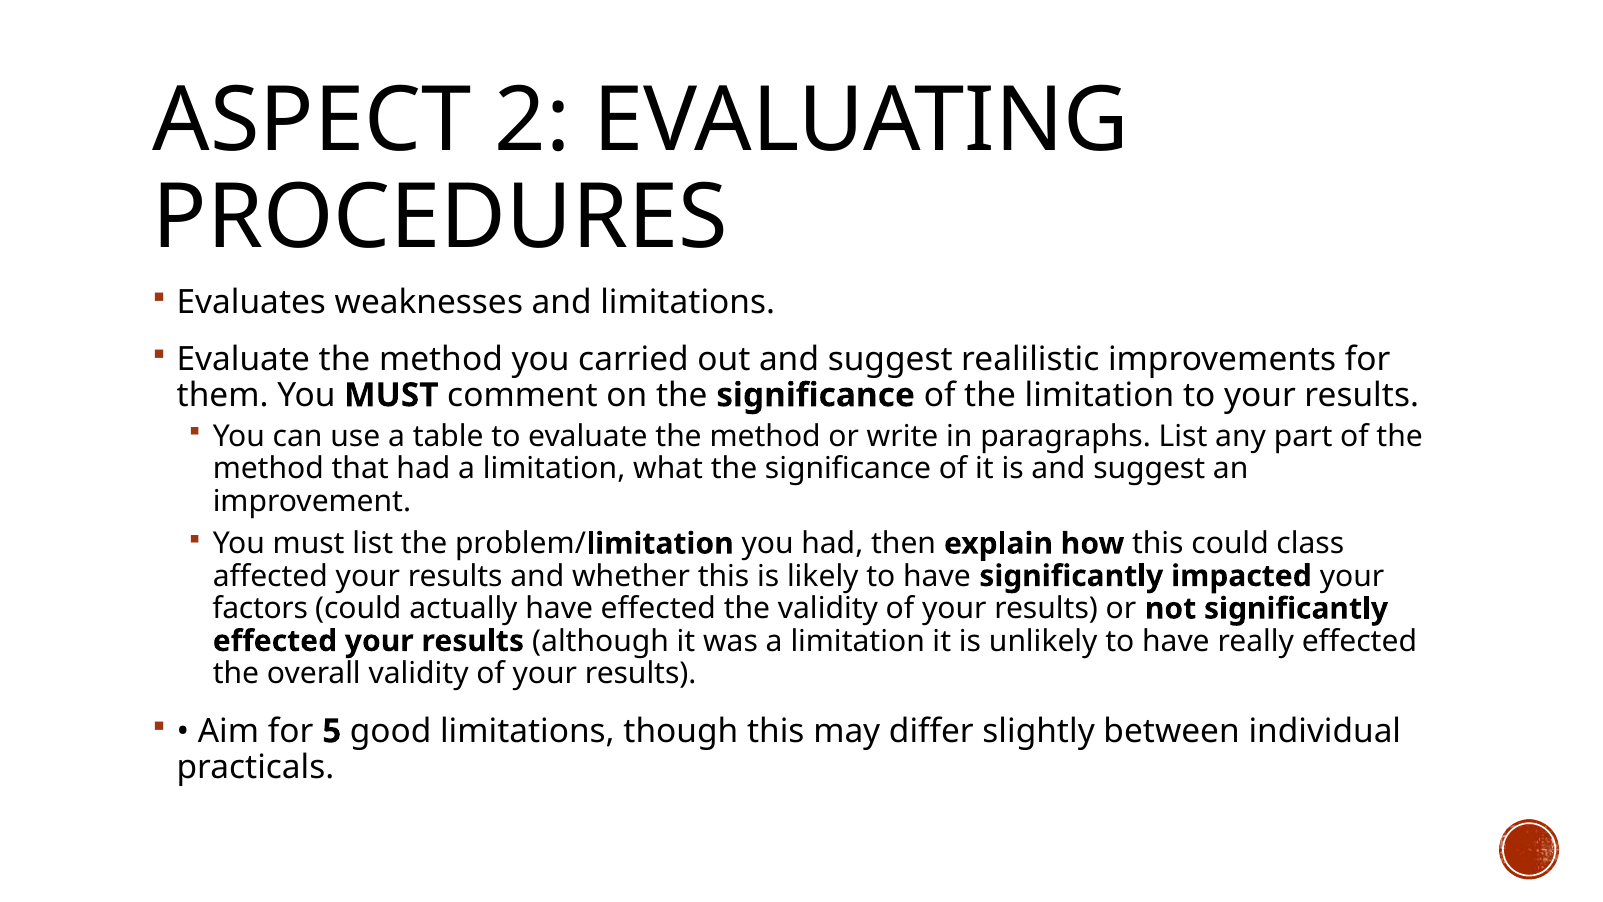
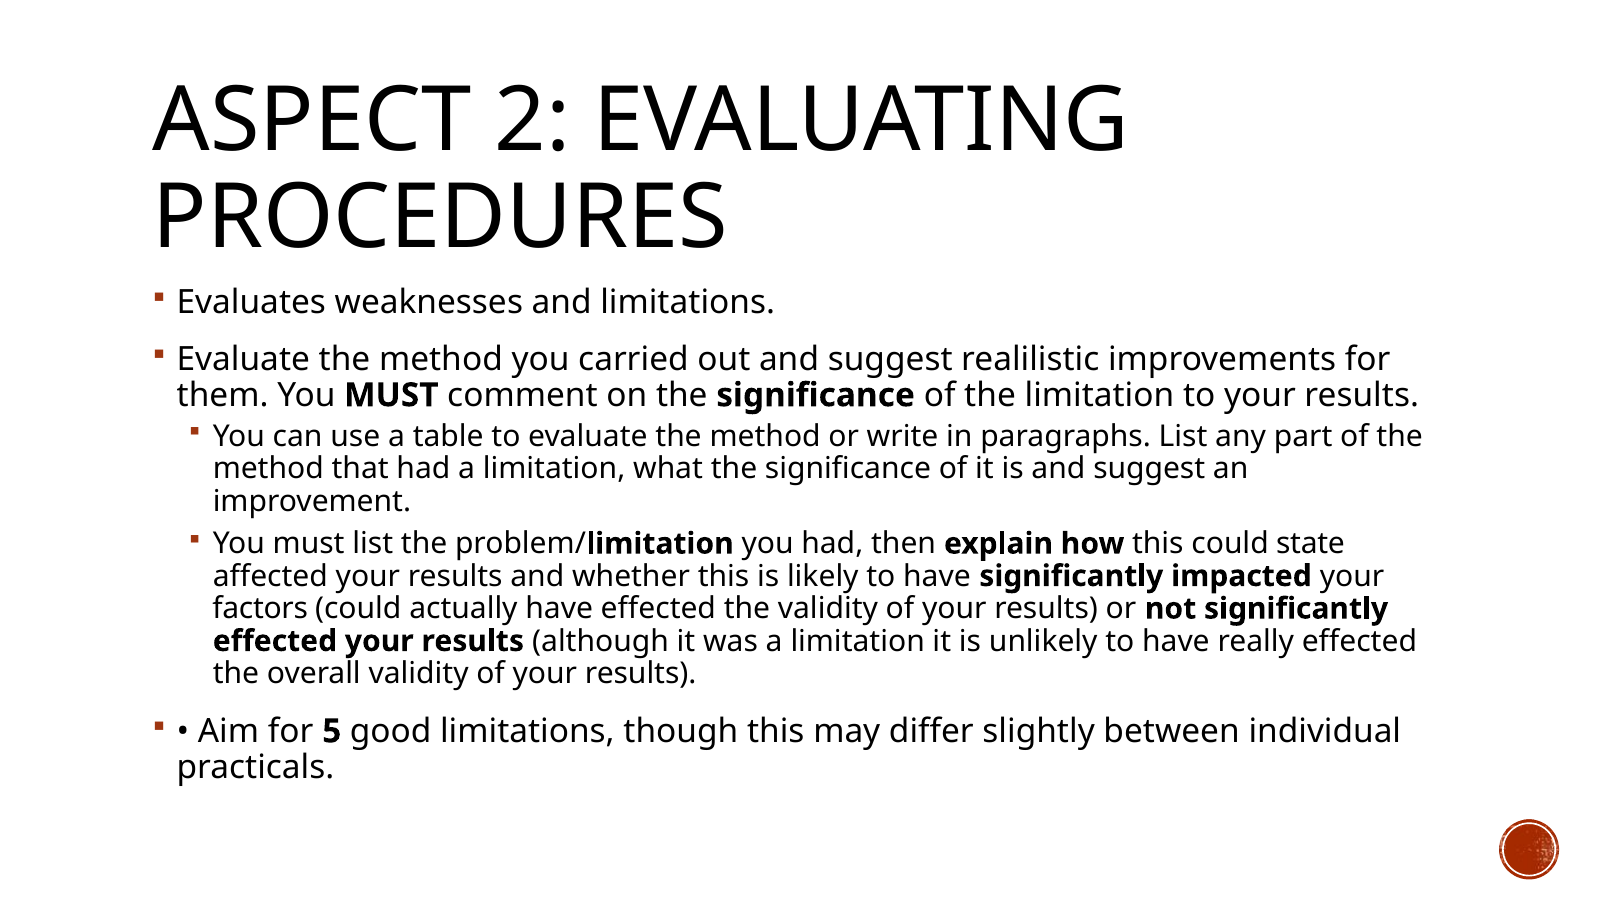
class: class -> state
